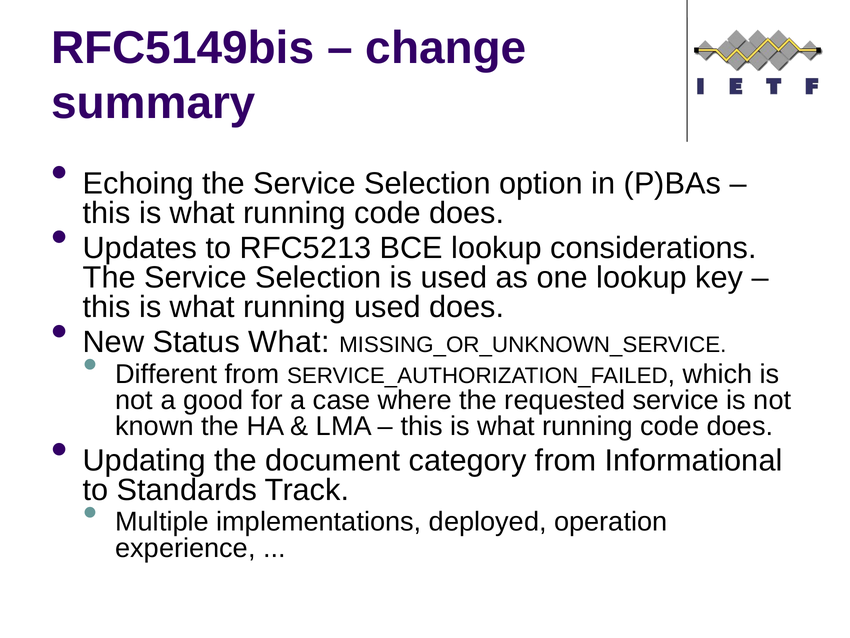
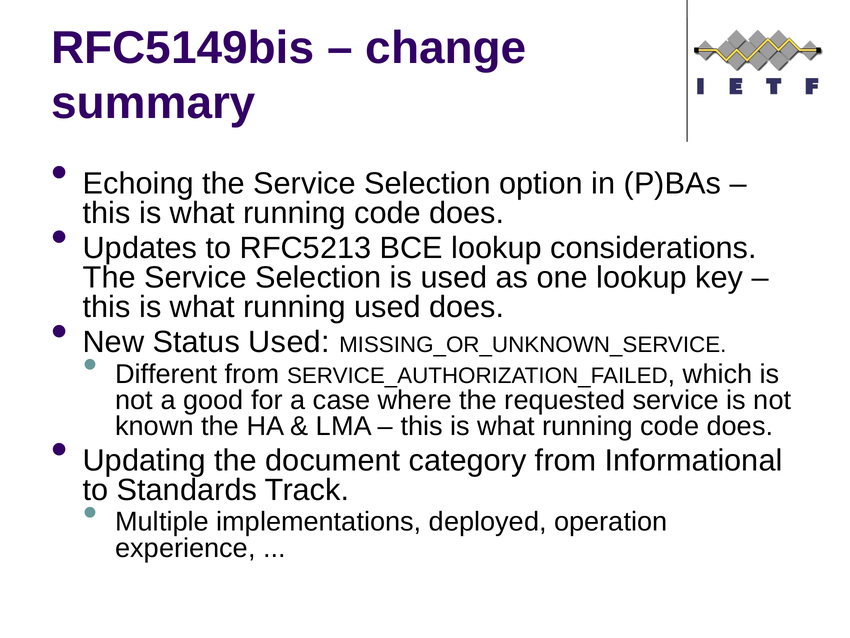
Status What: What -> Used
